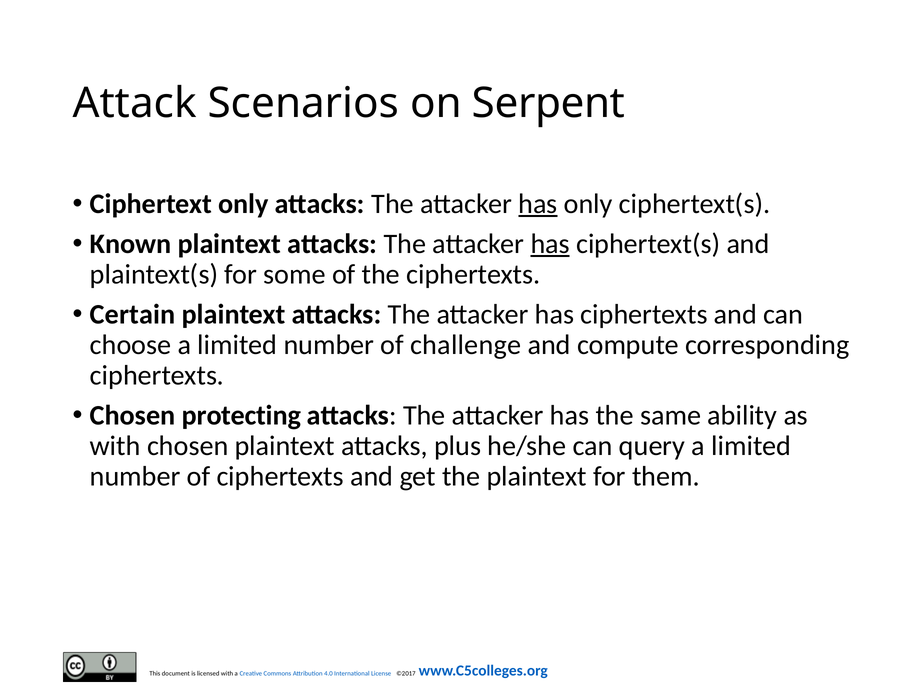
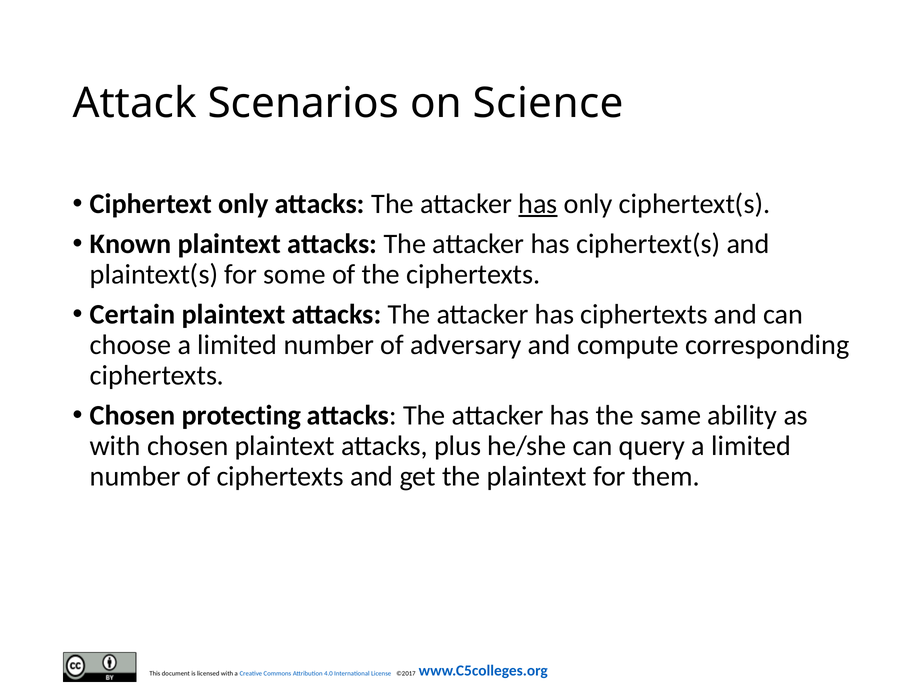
Serpent: Serpent -> Science
has at (550, 244) underline: present -> none
challenge: challenge -> adversary
